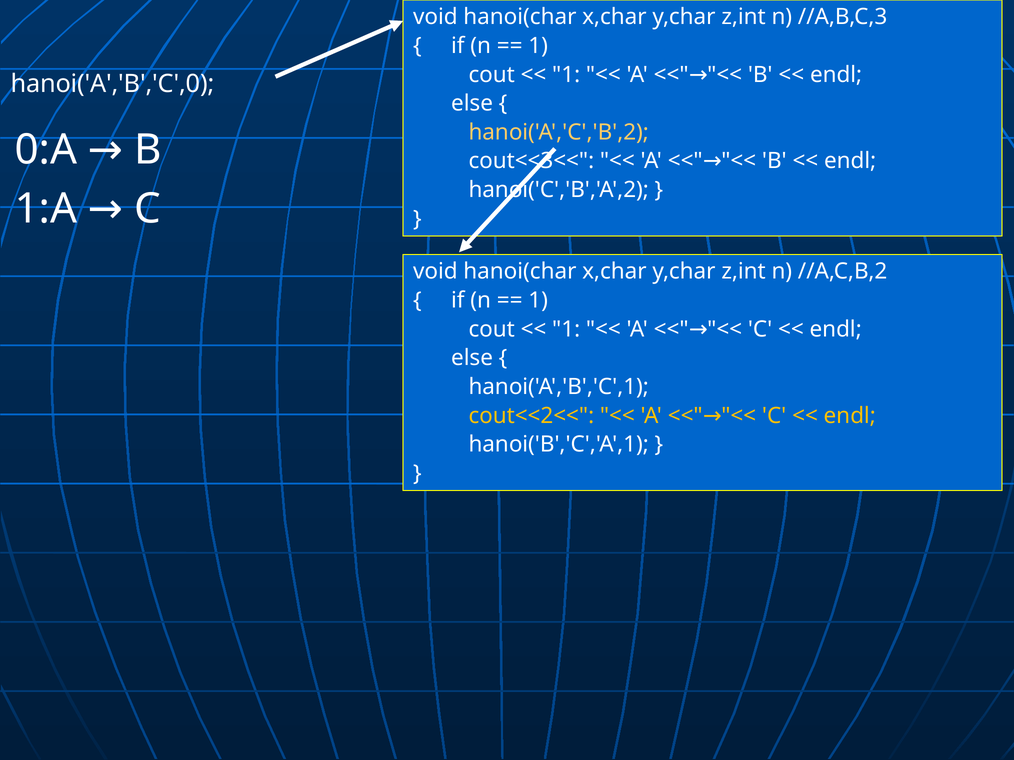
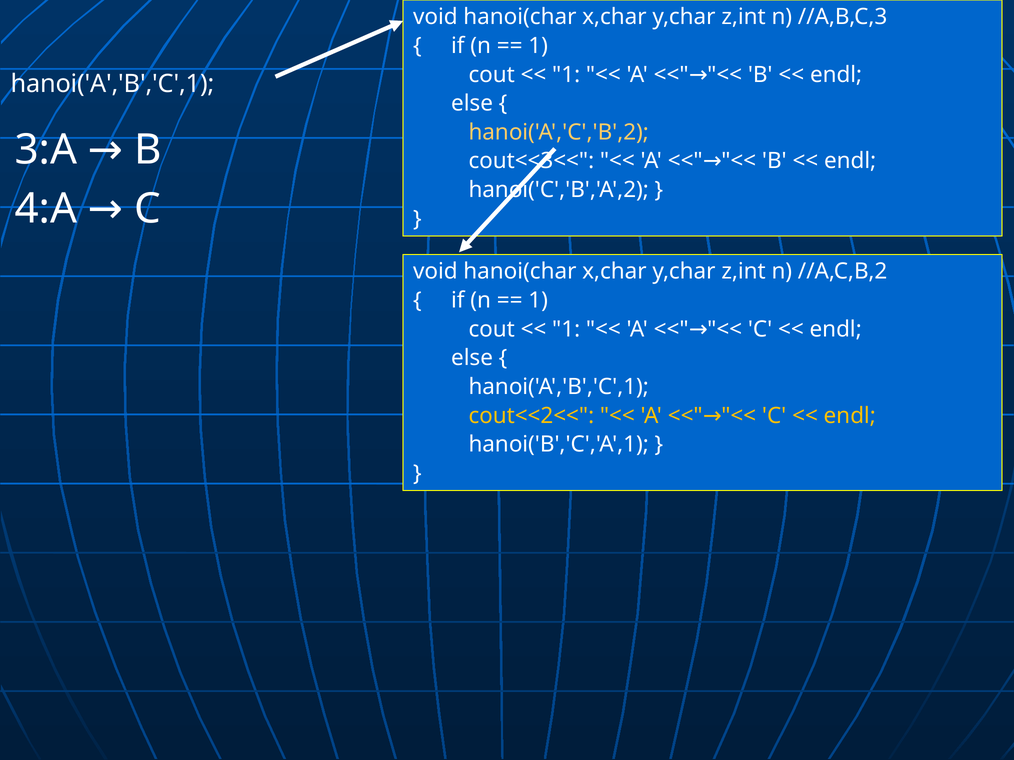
hanoi('A','B','C',0 at (113, 84): hanoi('A','B','C',0 -> hanoi('A','B','C',1
0:A: 0:A -> 3:A
1:A: 1:A -> 4:A
